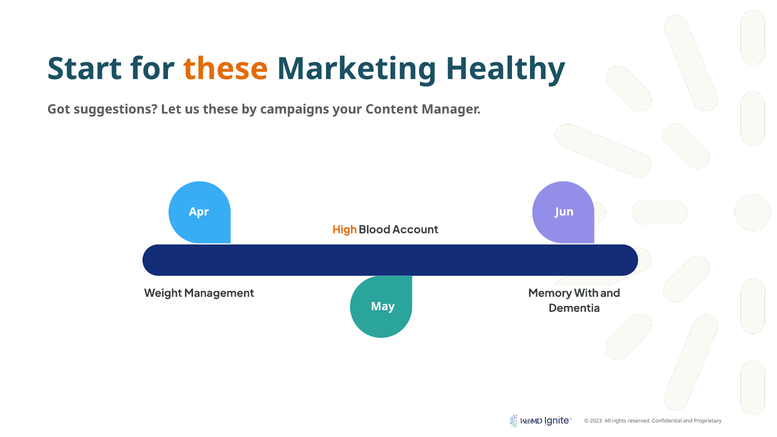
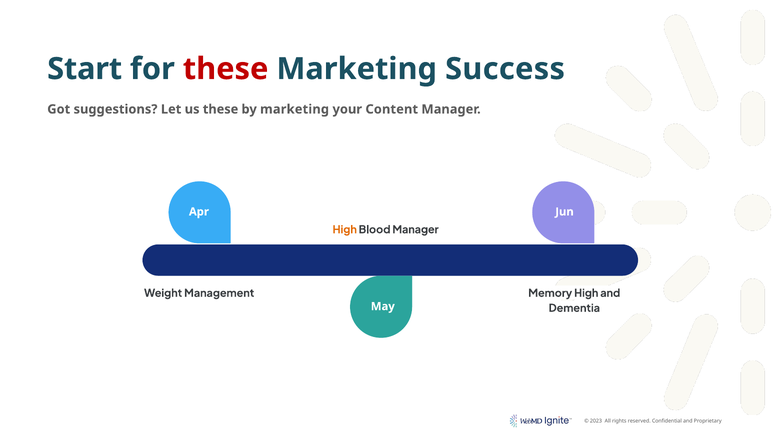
these at (226, 69) colour: orange -> red
Healthy: Healthy -> Success
by campaigns: campaigns -> marketing
Blood Account: Account -> Manager
Memory With: With -> High
